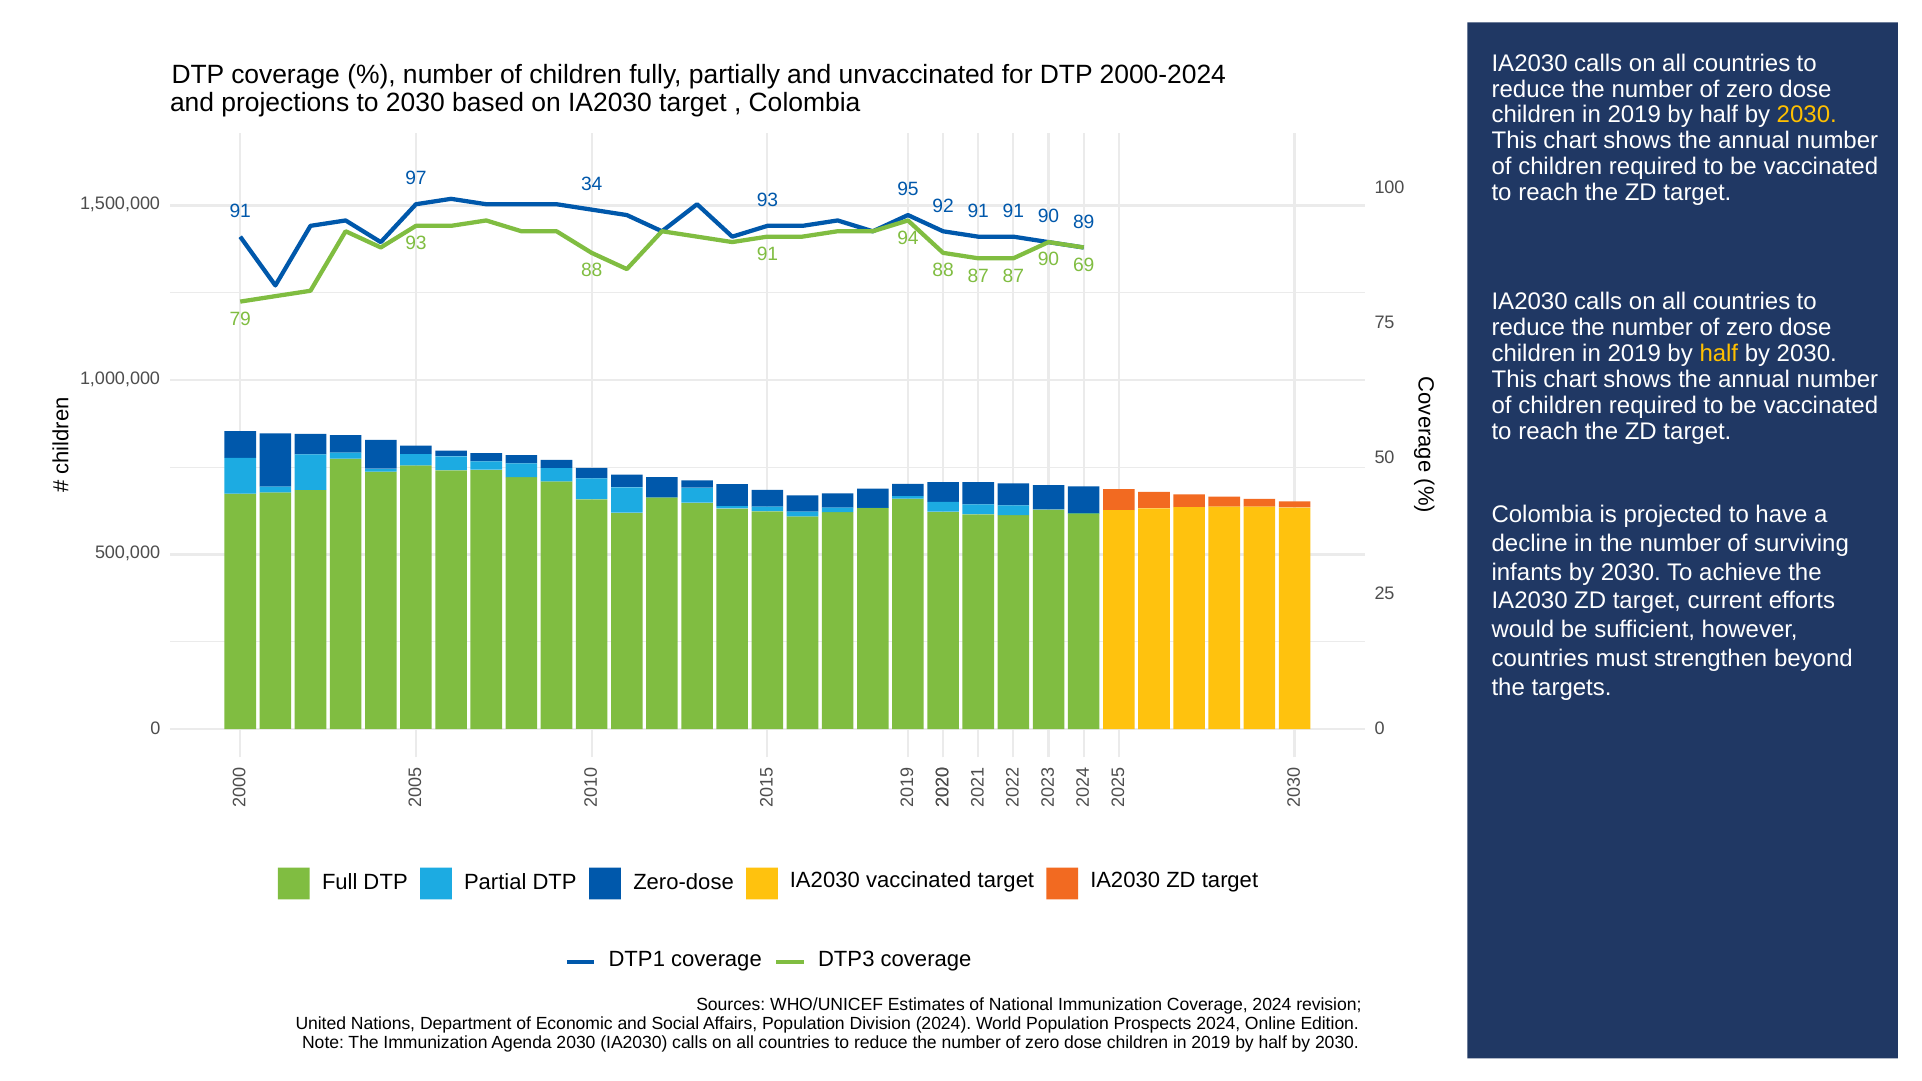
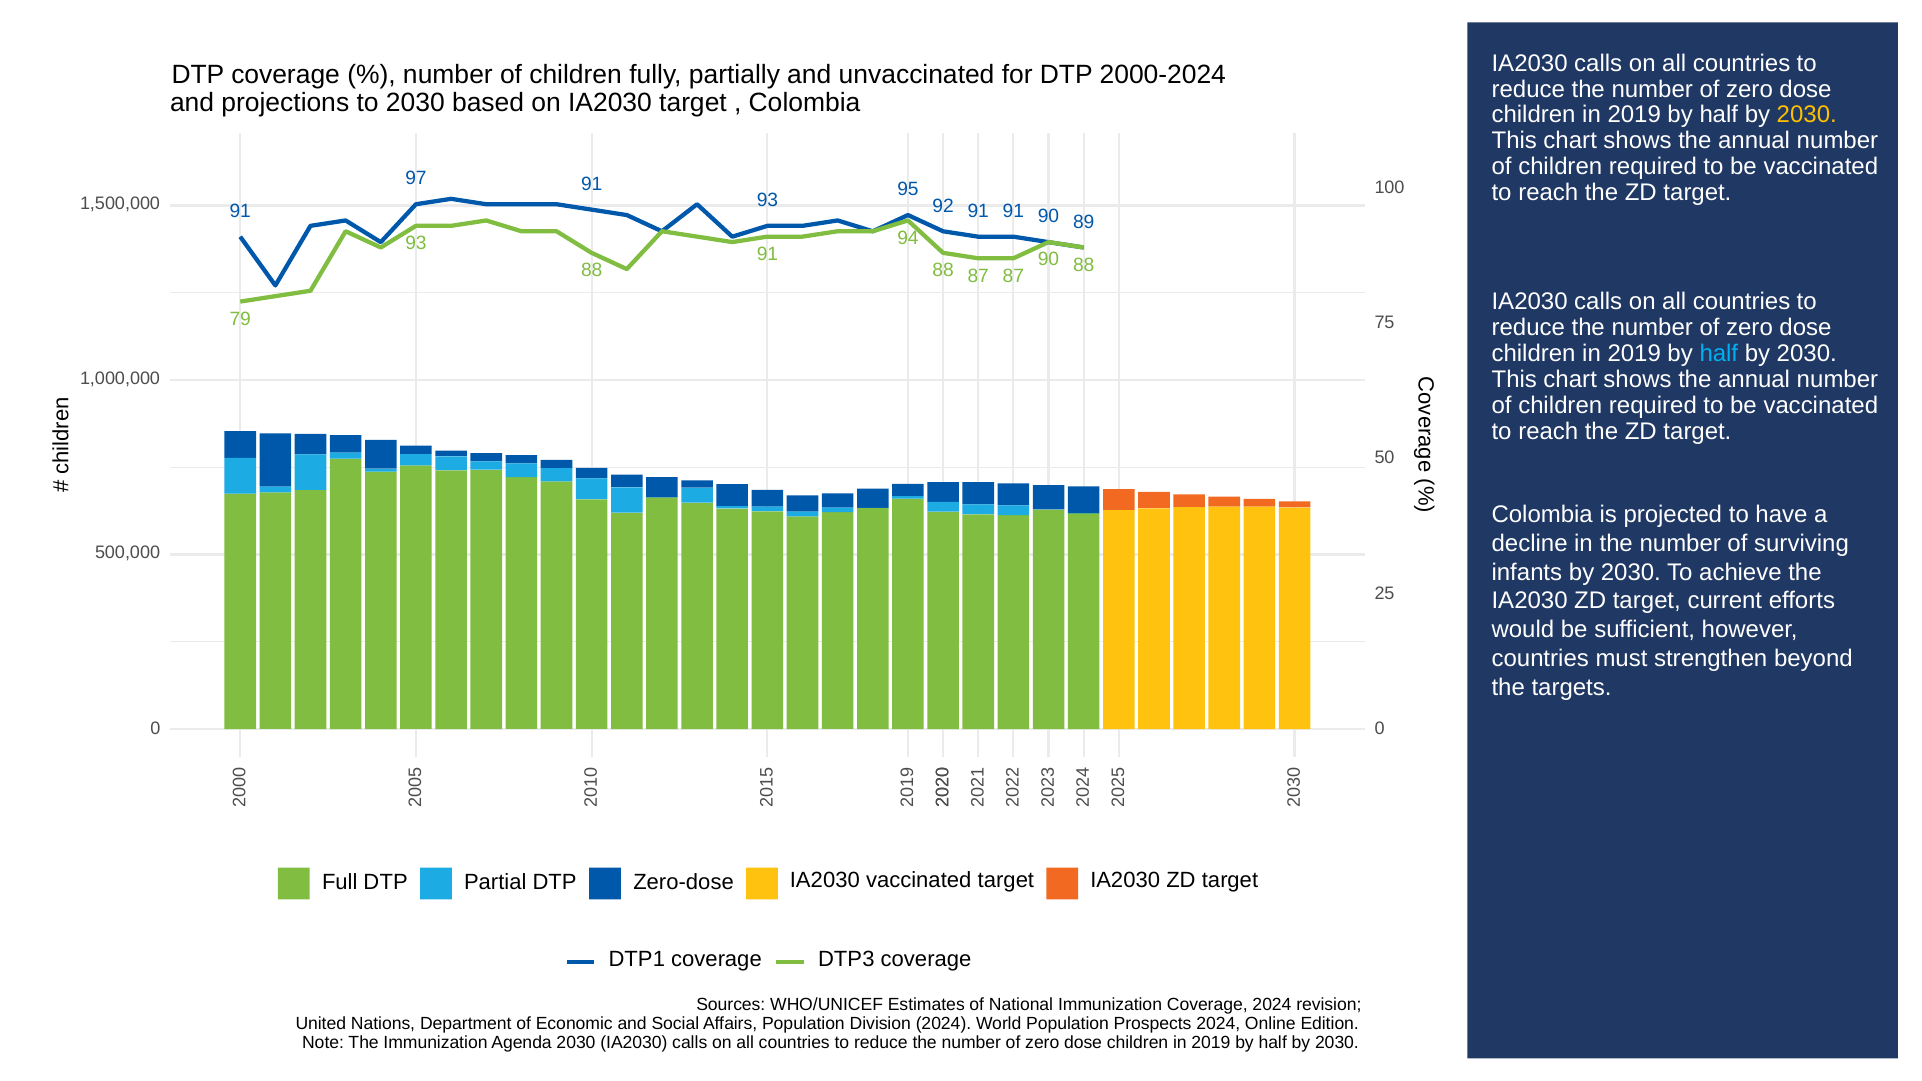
97 34: 34 -> 91
90 69: 69 -> 88
half at (1719, 353) colour: yellow -> light blue
